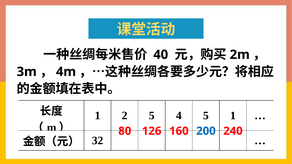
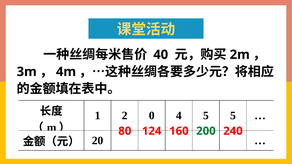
2 5: 5 -> 0
5 1: 1 -> 5
126: 126 -> 124
200 colour: blue -> green
32: 32 -> 20
